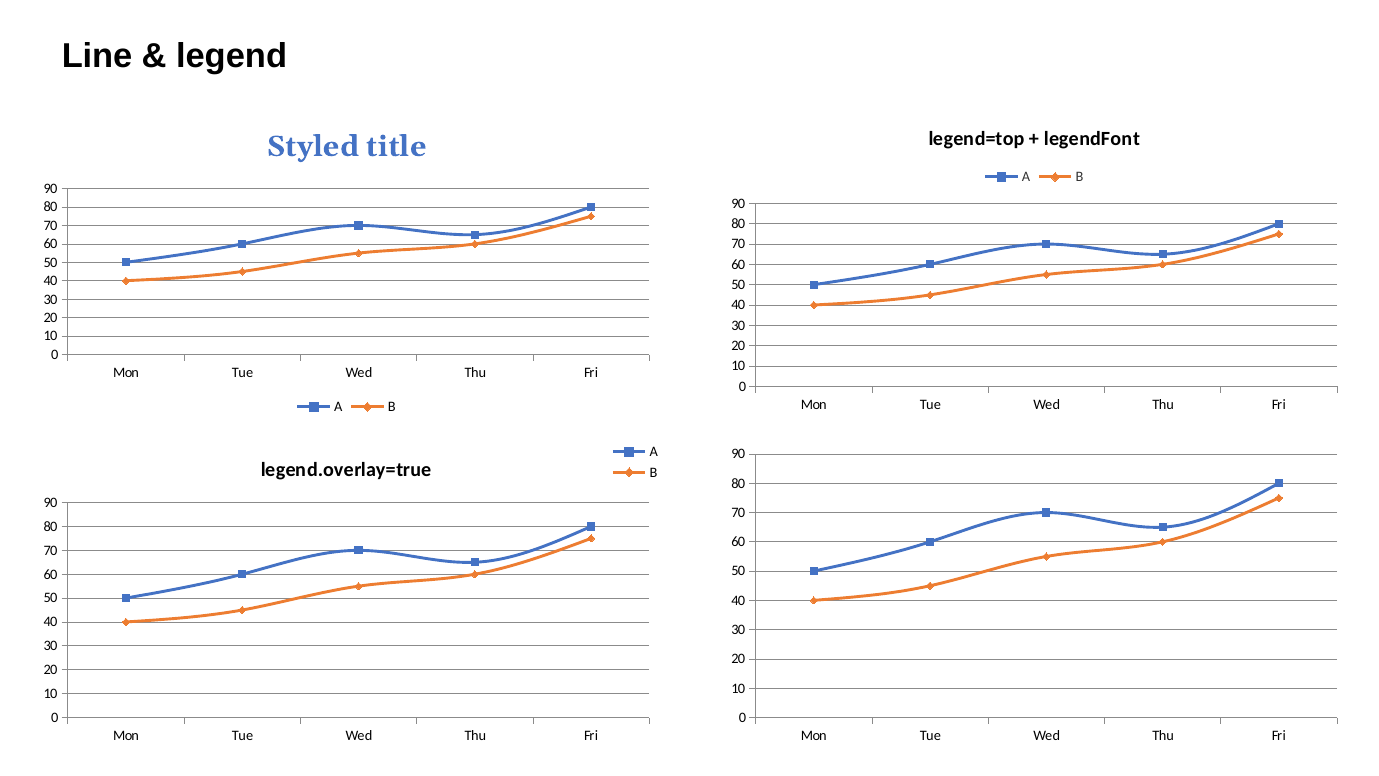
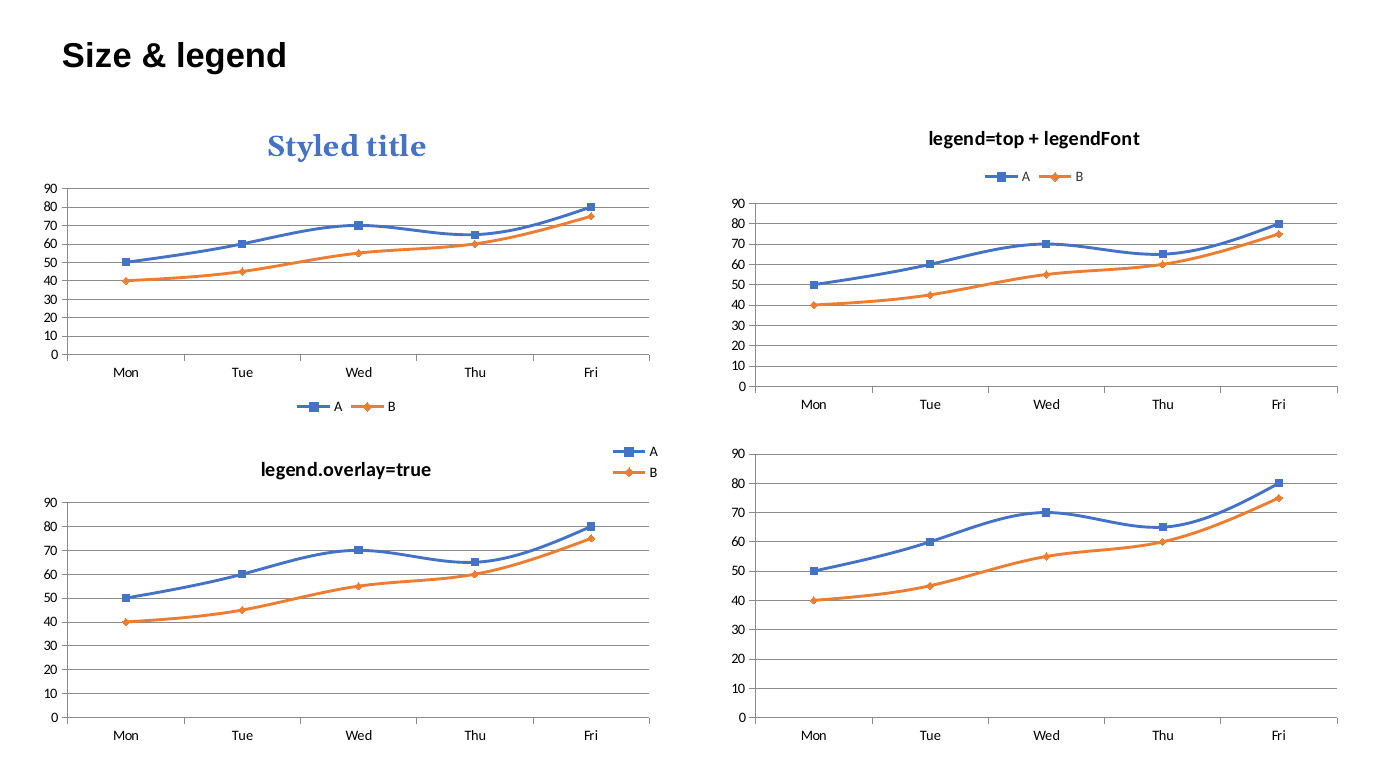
Line: Line -> Size
